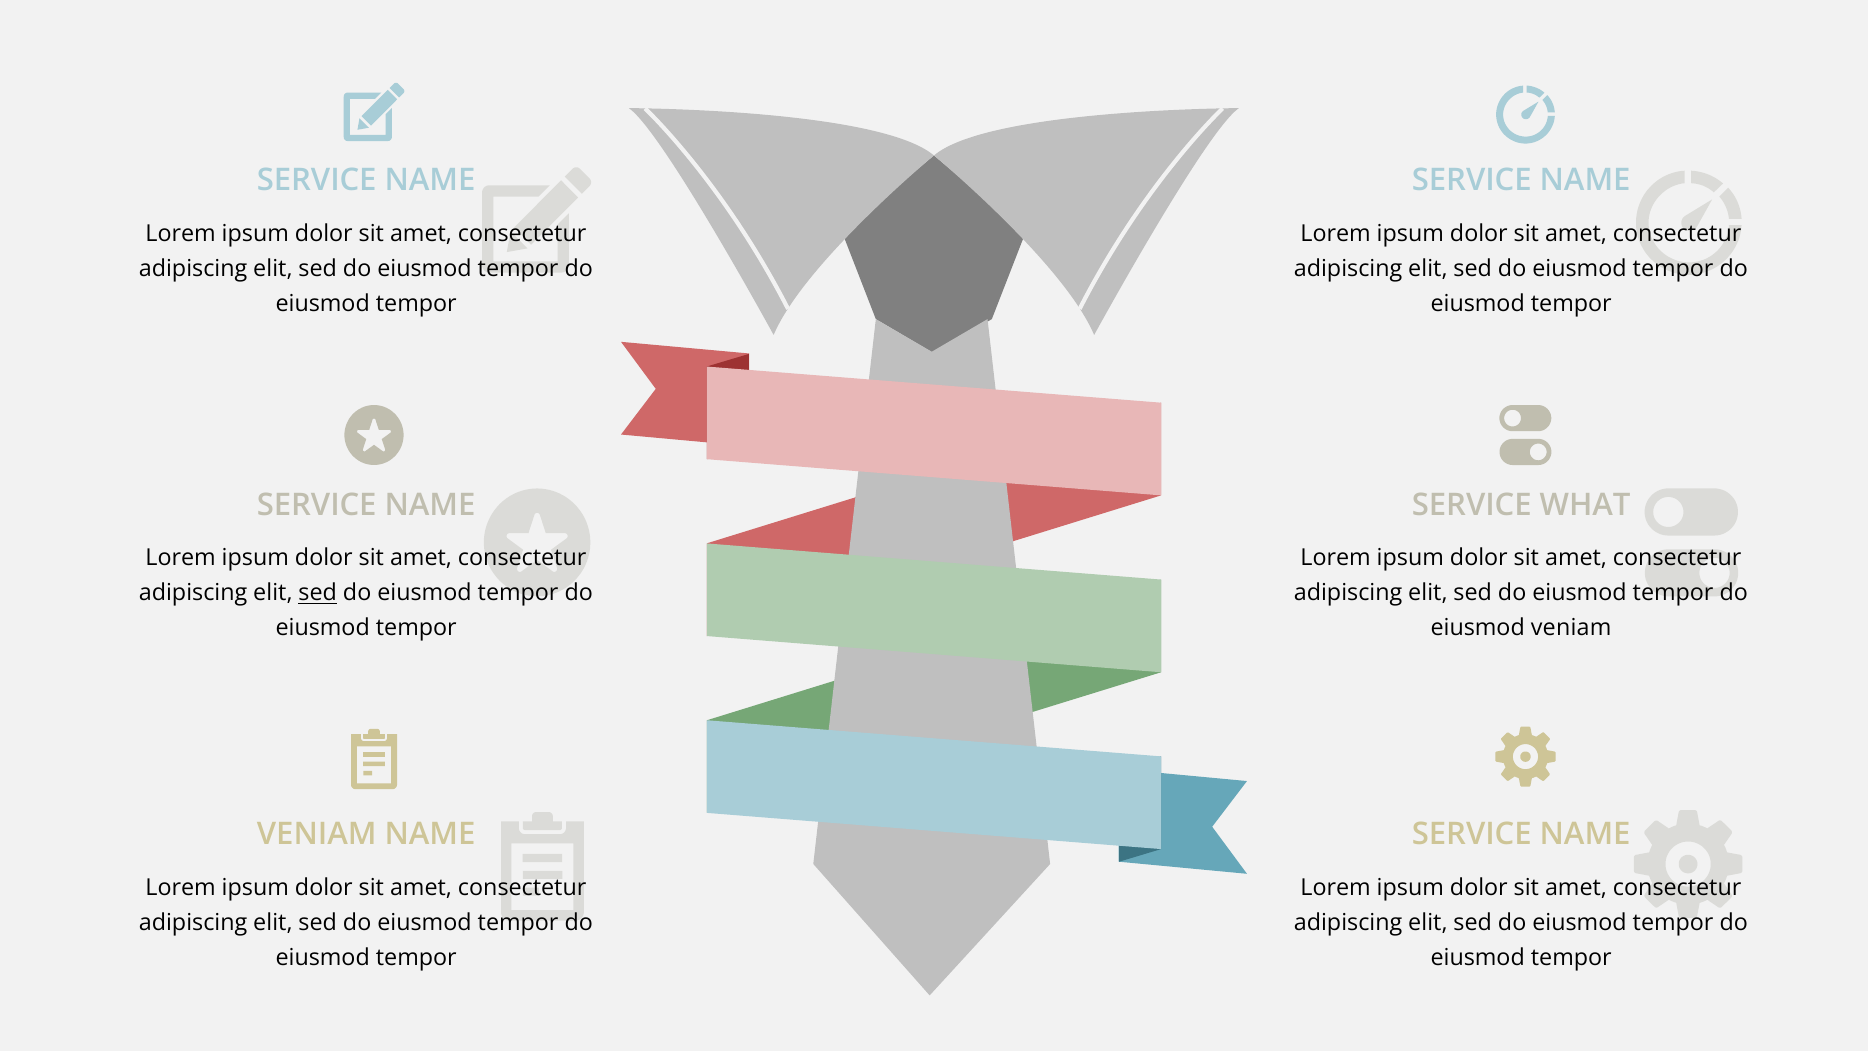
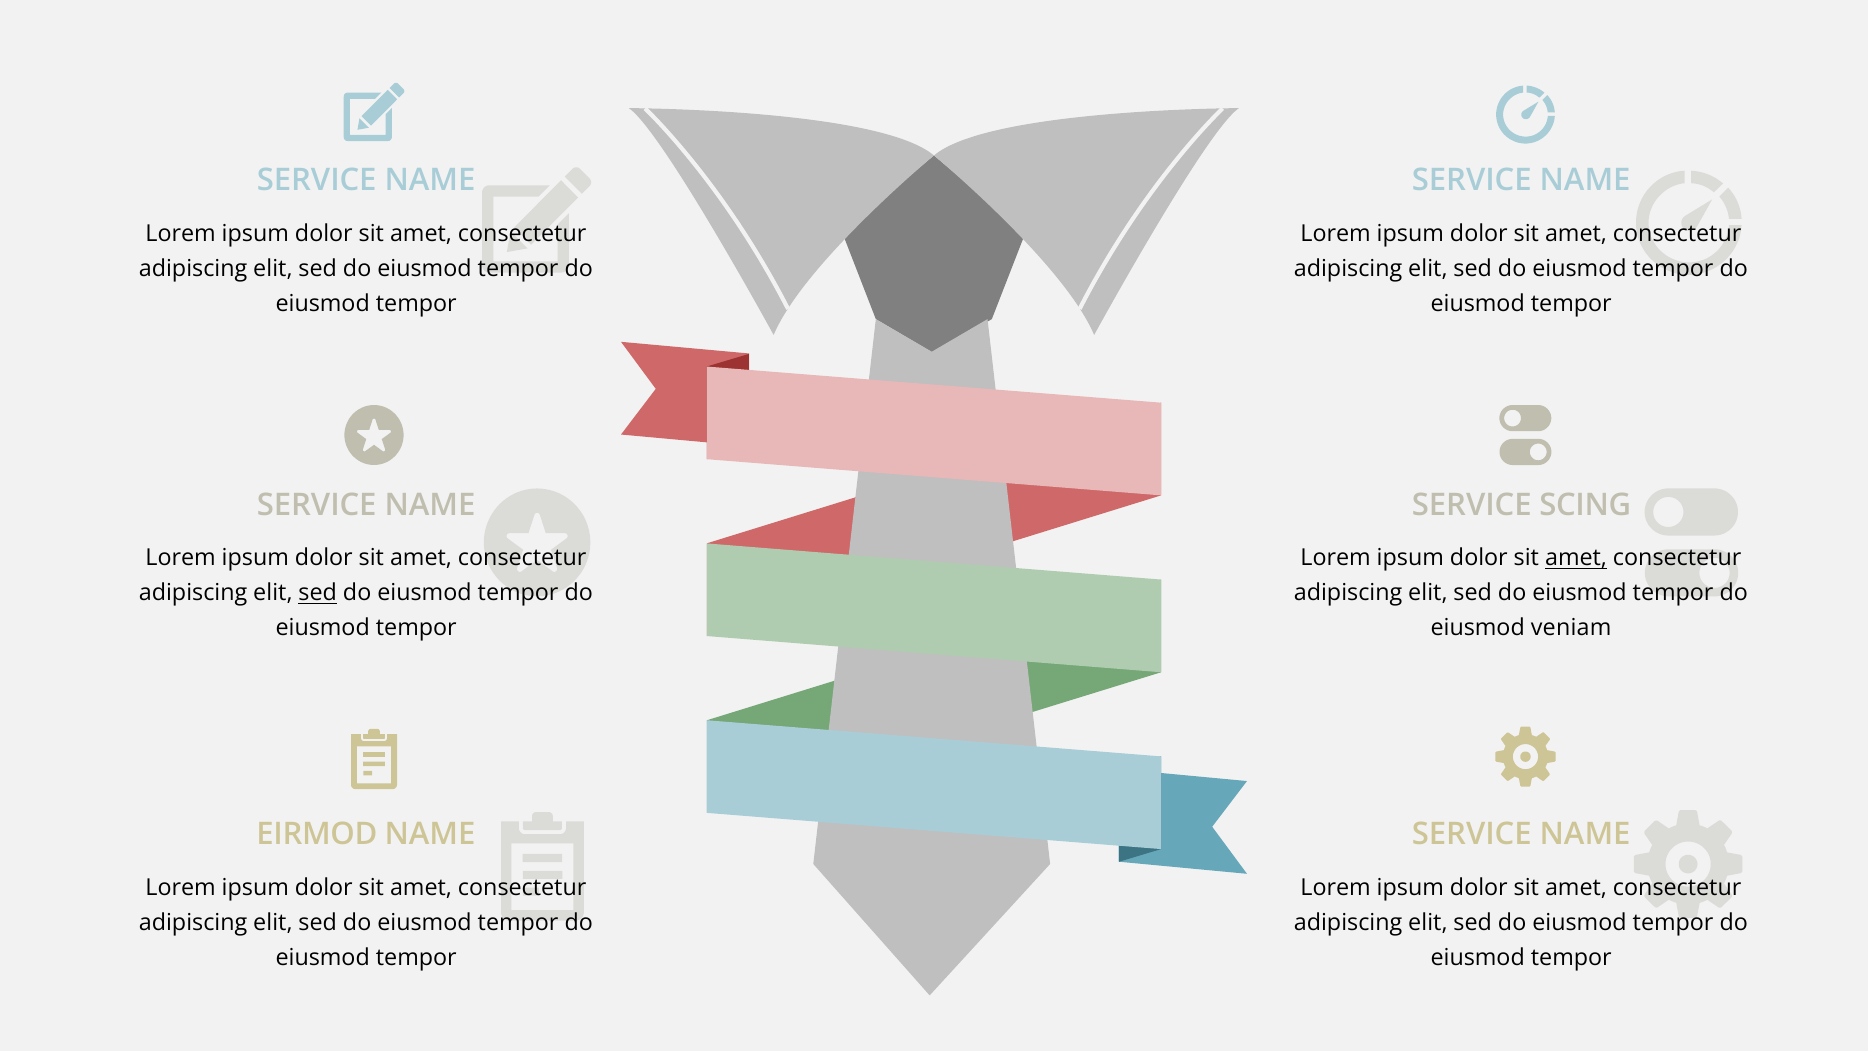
WHAT: WHAT -> SCING
amet at (1576, 558) underline: none -> present
VENIAM at (317, 834): VENIAM -> EIRMOD
